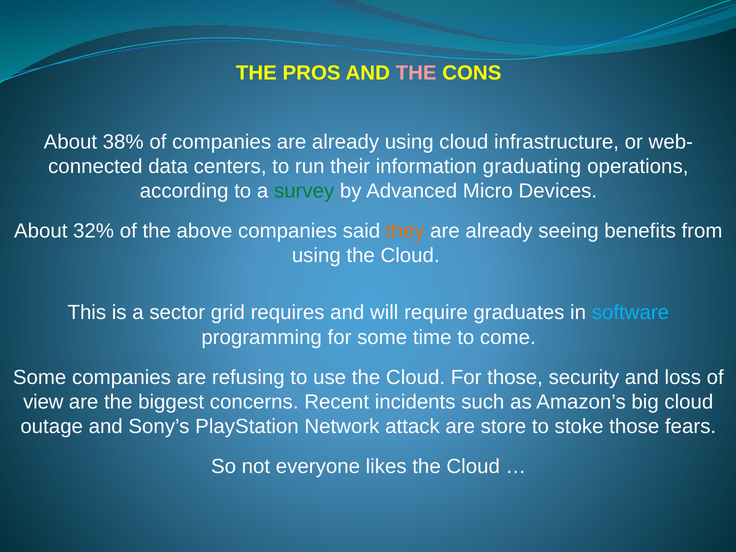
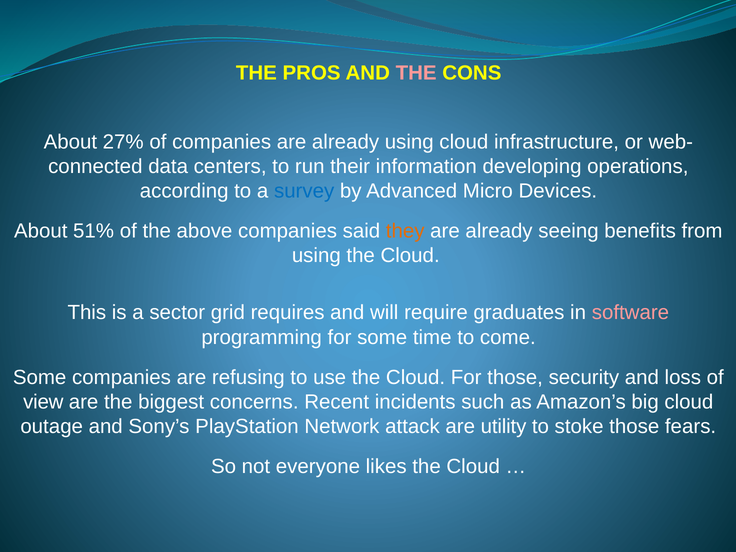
38%: 38% -> 27%
graduating: graduating -> developing
survey colour: green -> blue
32%: 32% -> 51%
software colour: light blue -> pink
store: store -> utility
